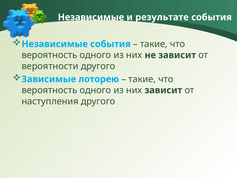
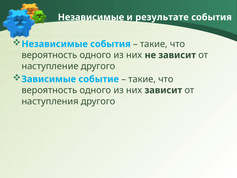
вероятности: вероятности -> наступление
лоторею: лоторею -> событие
